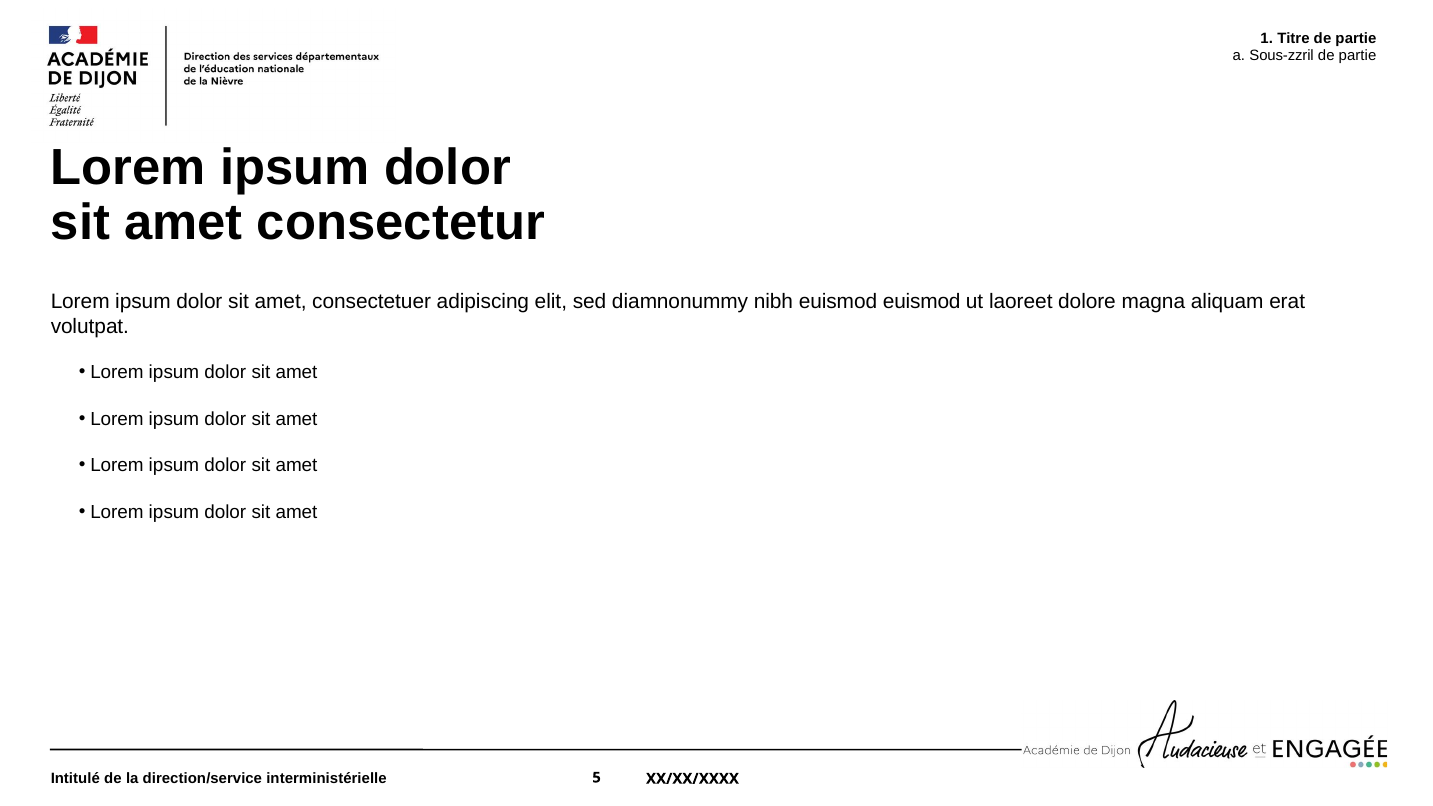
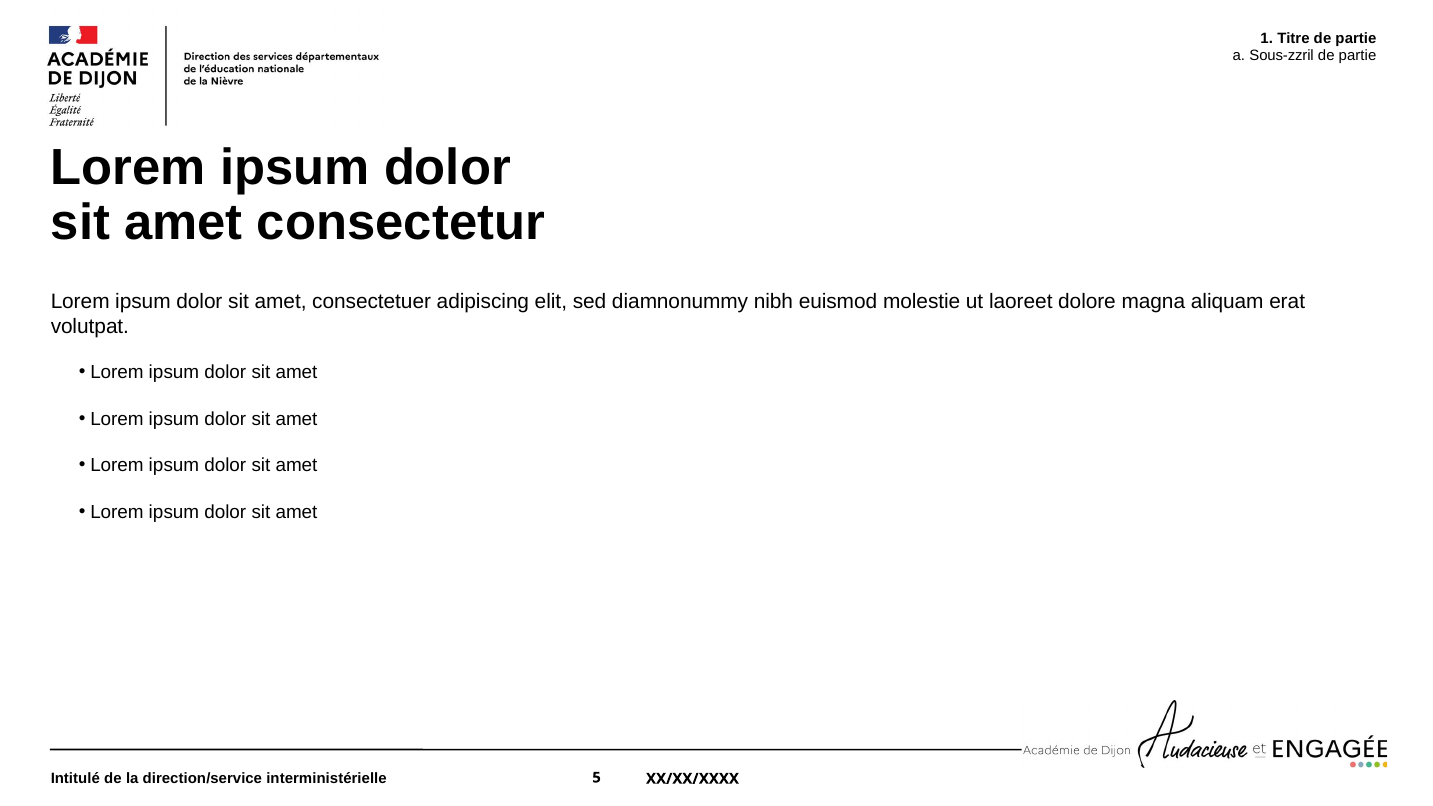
euismod euismod: euismod -> molestie
